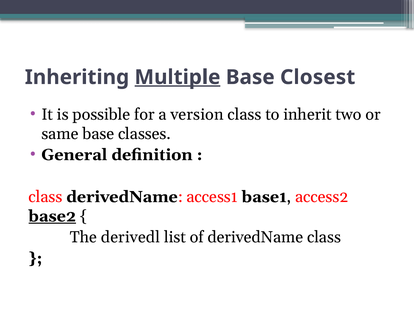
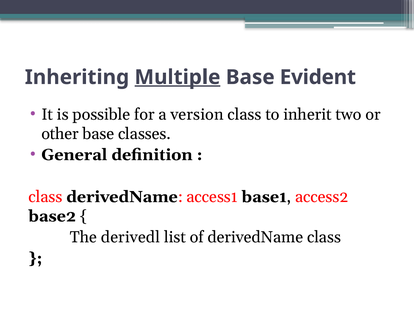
Closest: Closest -> Evident
same: same -> other
base2 underline: present -> none
